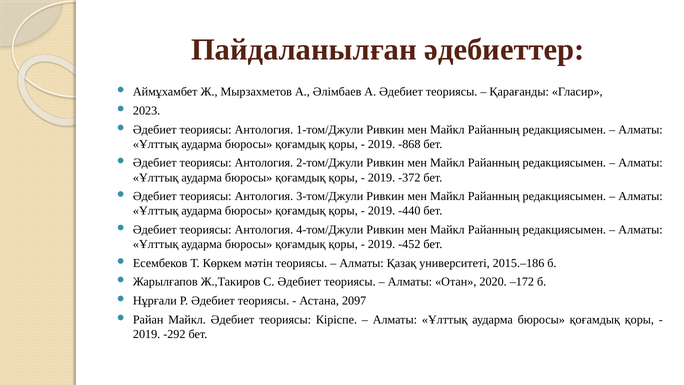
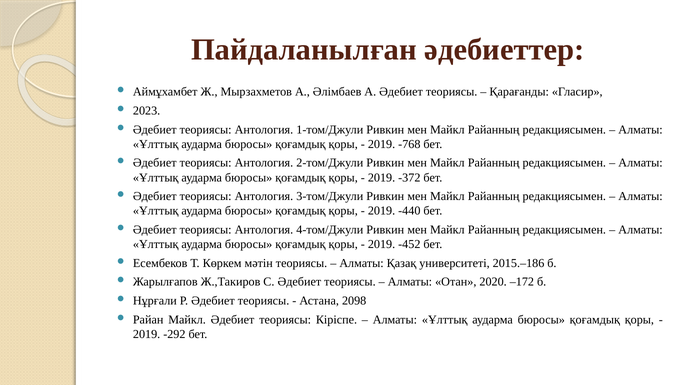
-868: -868 -> -768
2097: 2097 -> 2098
